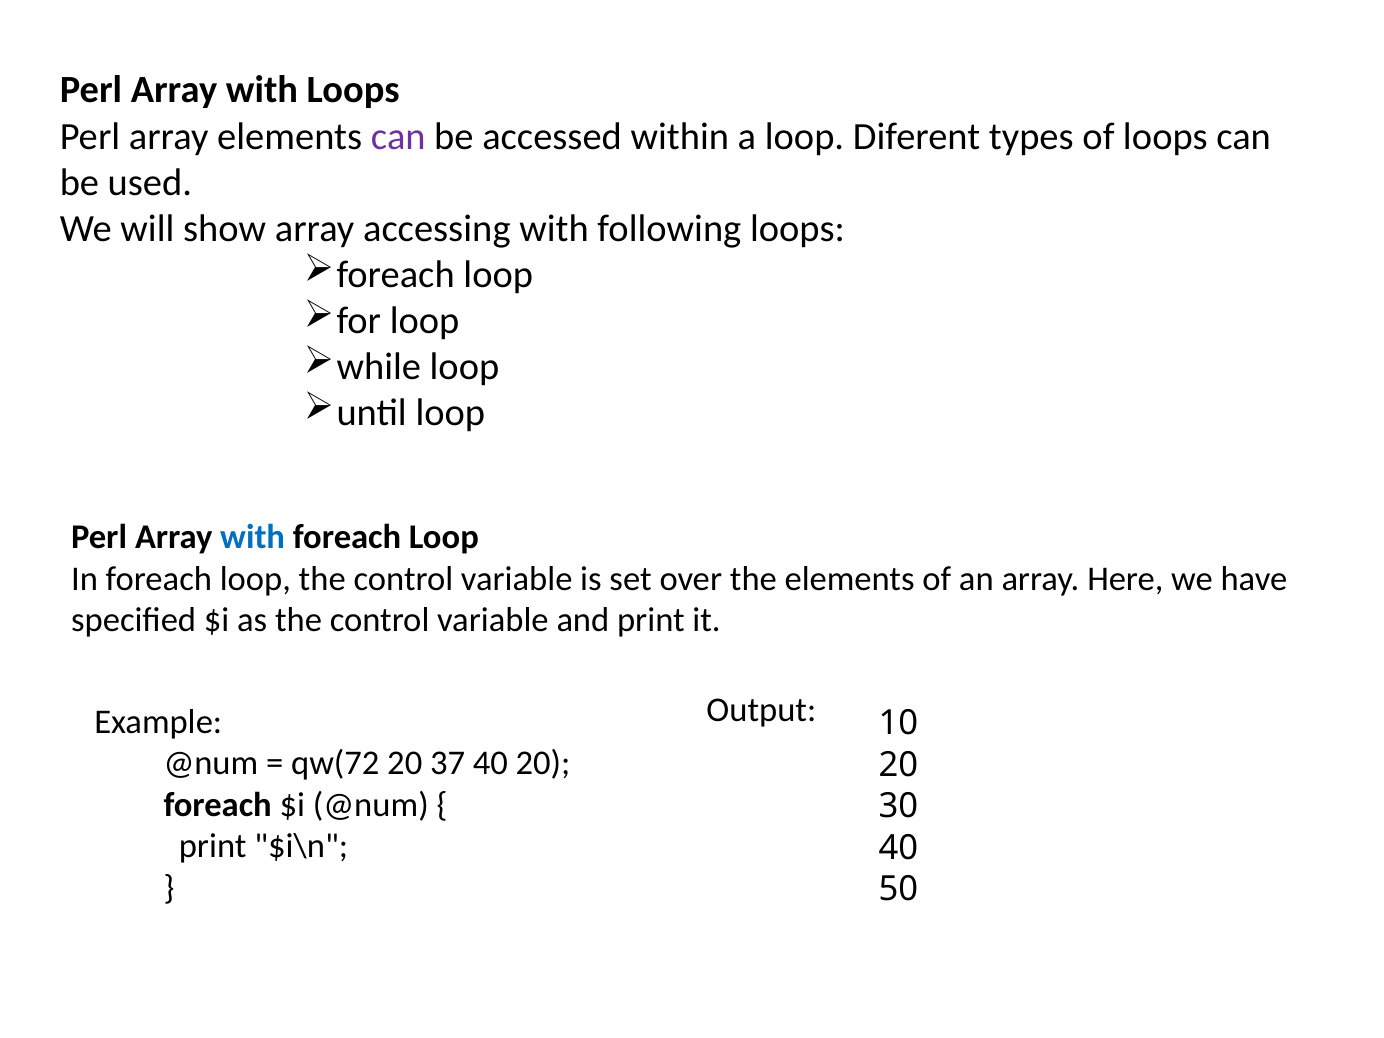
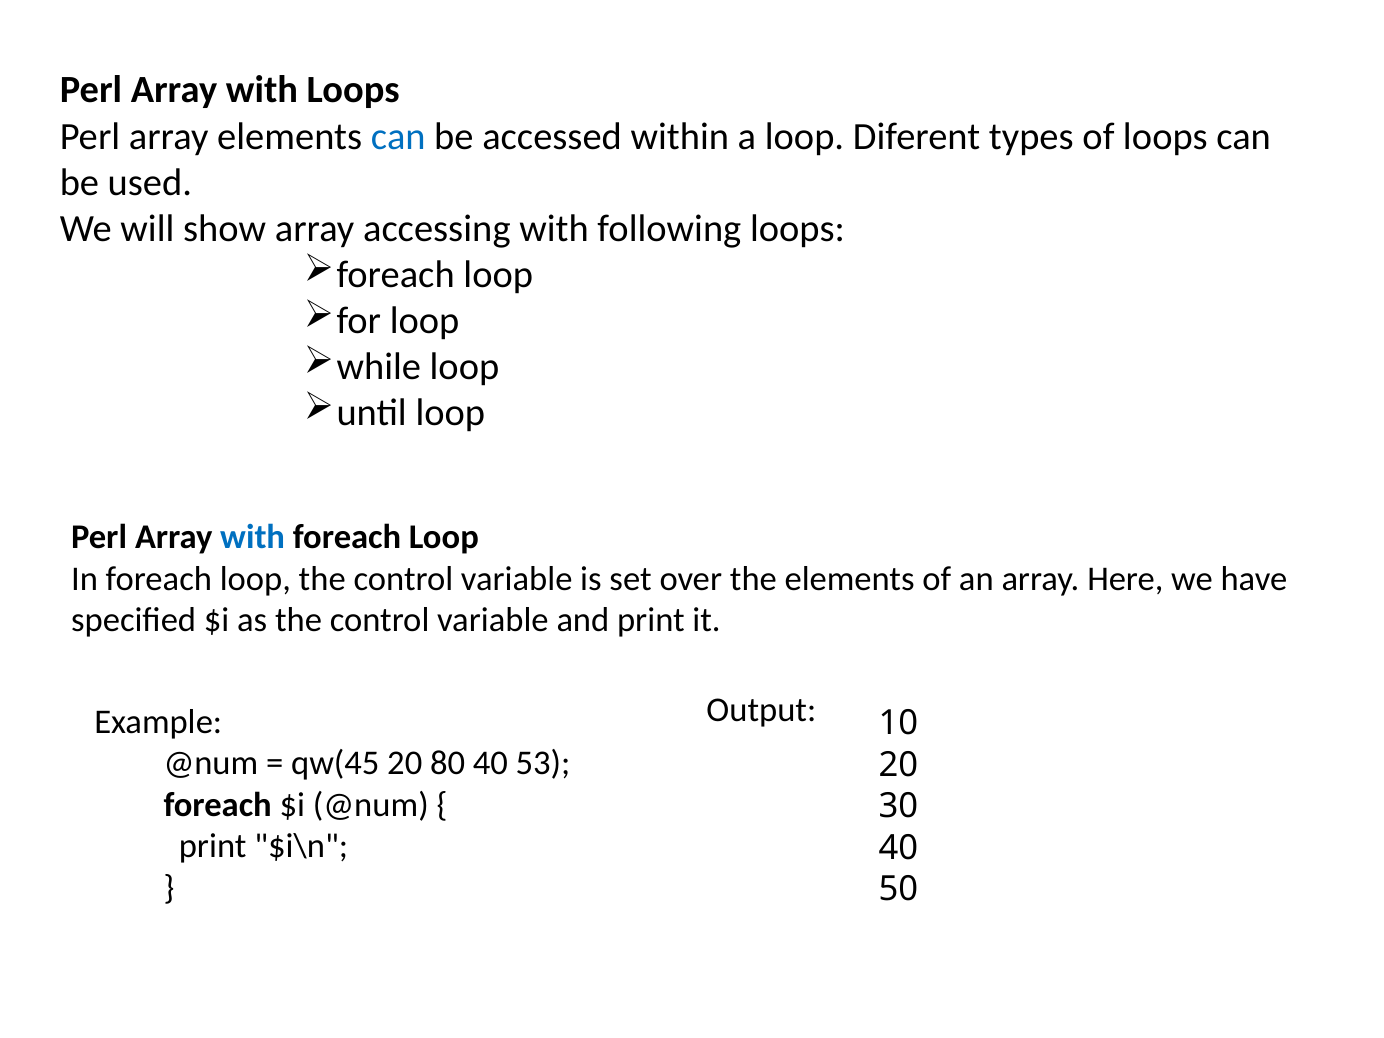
can at (398, 136) colour: purple -> blue
qw(72: qw(72 -> qw(45
37: 37 -> 80
40 20: 20 -> 53
